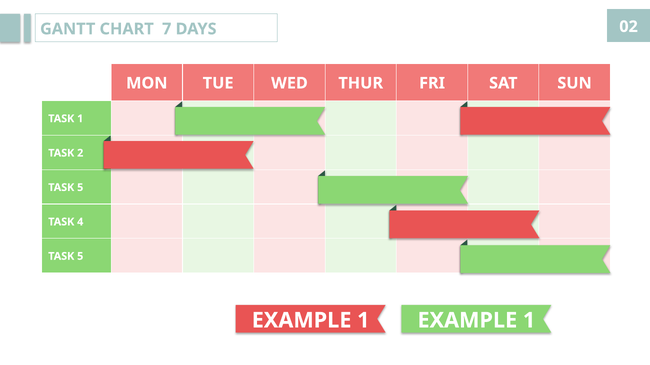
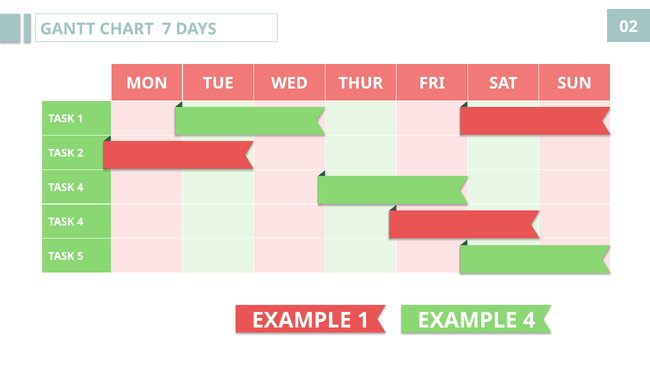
5 at (80, 188): 5 -> 4
1 at (529, 321): 1 -> 4
